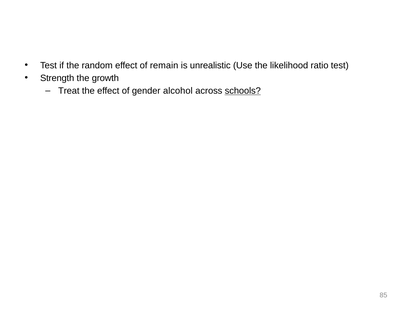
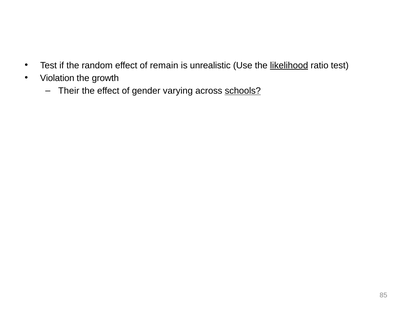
likelihood underline: none -> present
Strength: Strength -> Violation
Treat: Treat -> Their
alcohol: alcohol -> varying
